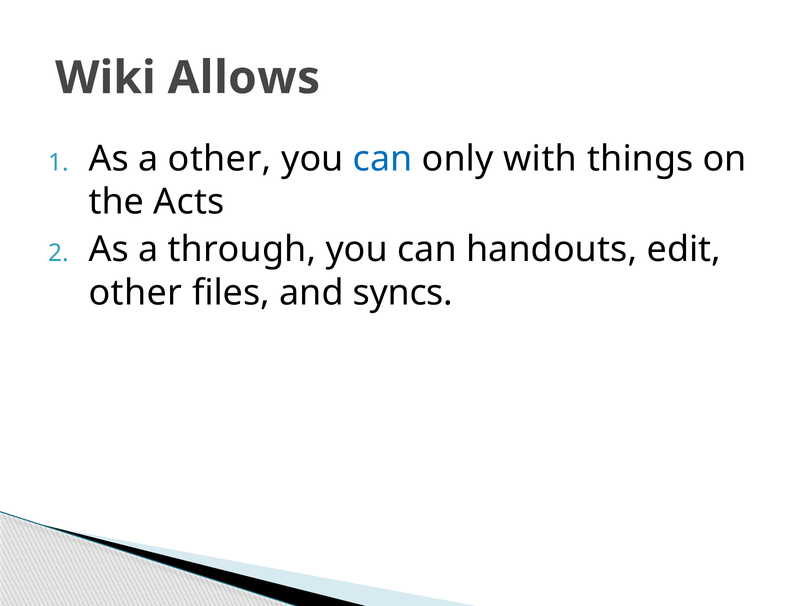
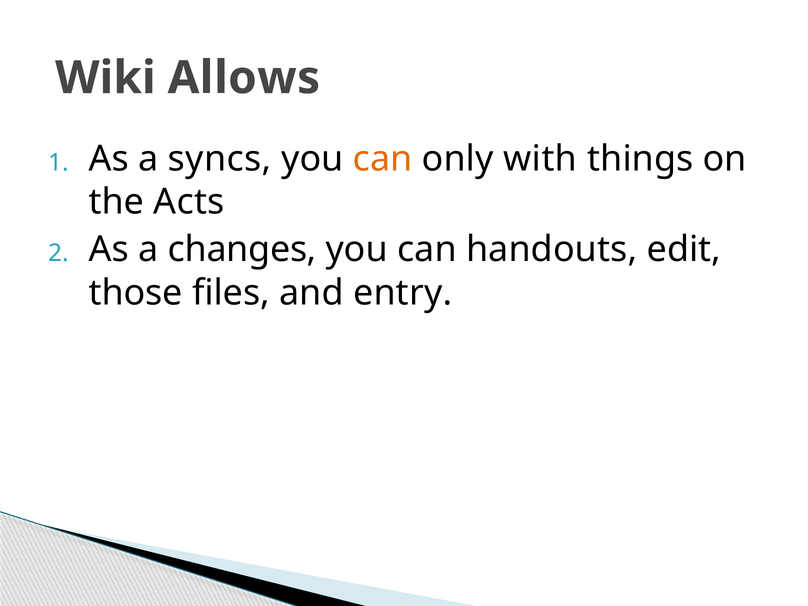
a other: other -> syncs
can at (383, 159) colour: blue -> orange
through: through -> changes
other at (136, 293): other -> those
syncs: syncs -> entry
